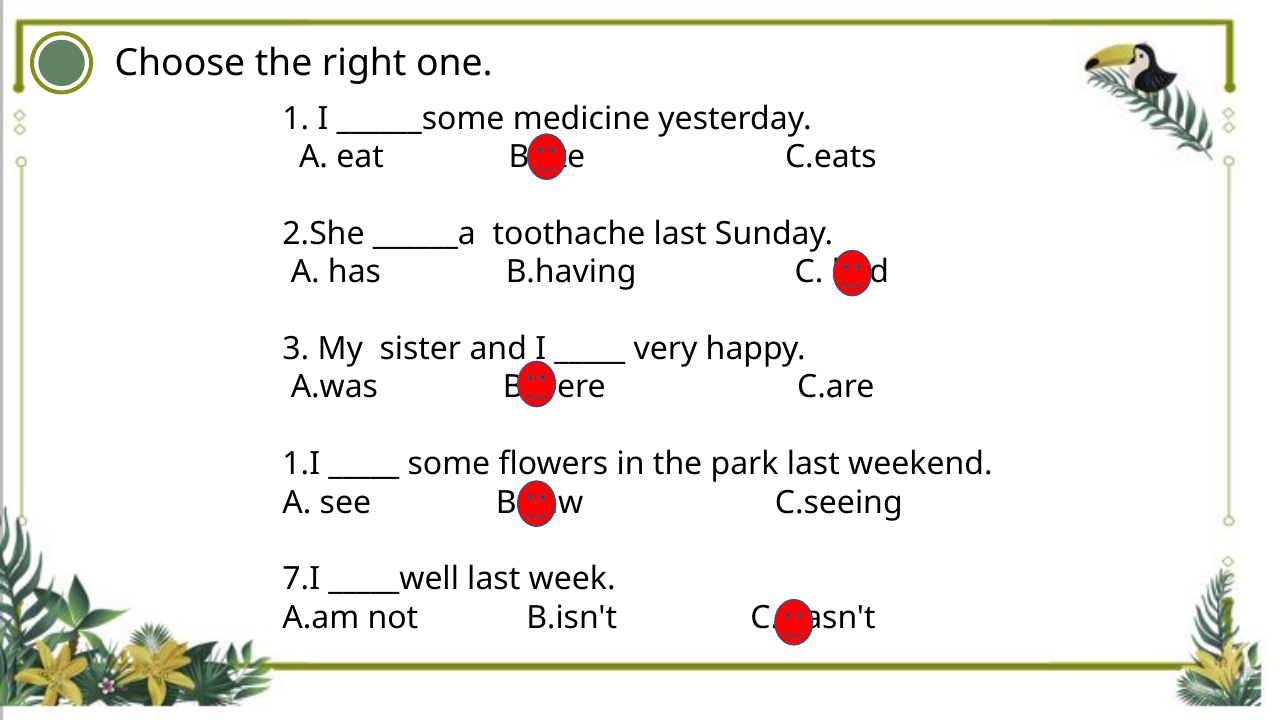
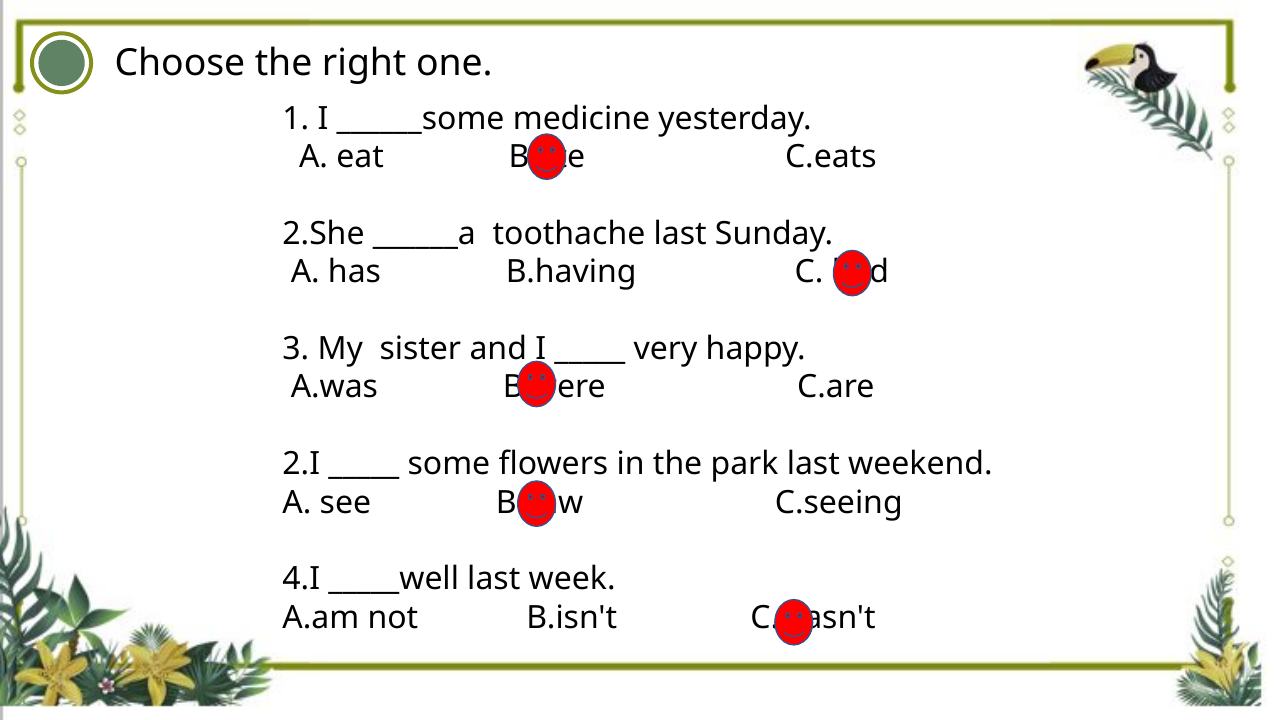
1.I: 1.I -> 2.I
7.I: 7.I -> 4.I
